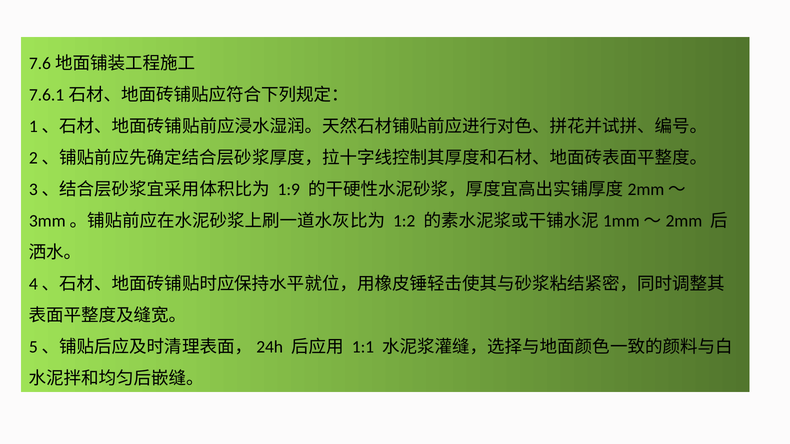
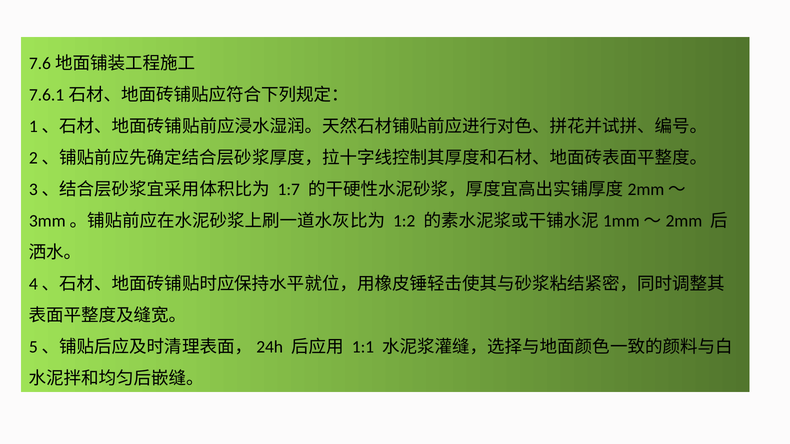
1:9: 1:9 -> 1:7
